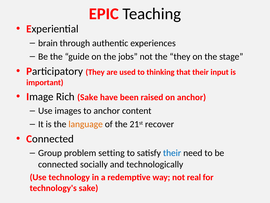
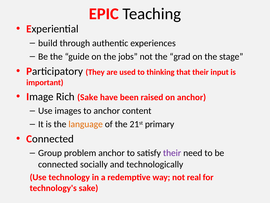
brain: brain -> build
the they: they -> grad
recover: recover -> primary
problem setting: setting -> anchor
their at (172, 153) colour: blue -> purple
